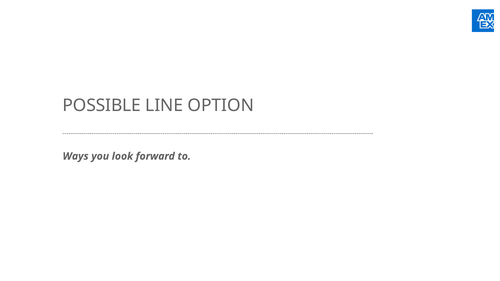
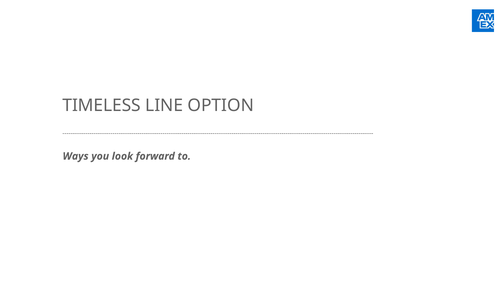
POSSIBLE: POSSIBLE -> TIMELESS
